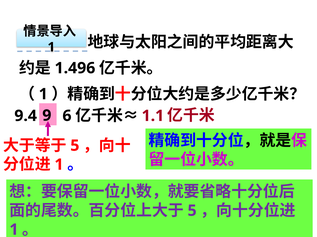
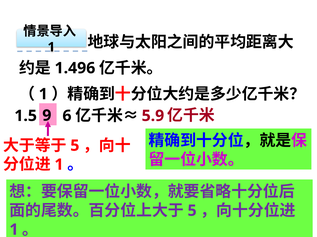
9.4: 9.4 -> 1.5
1.1: 1.1 -> 5.9
